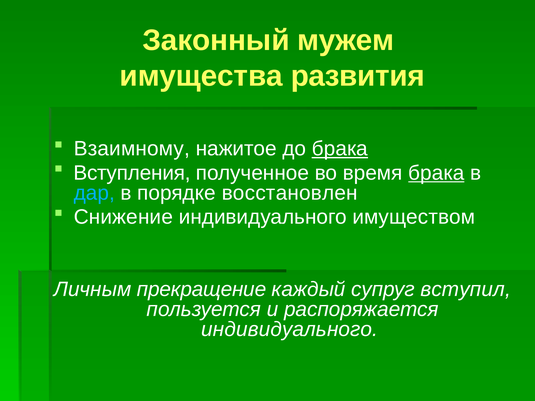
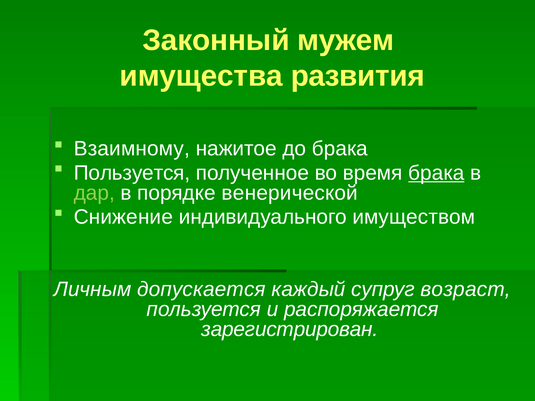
брака at (340, 149) underline: present -> none
Вступления at (132, 173): Вступления -> Пользуется
дар colour: light blue -> light green
восстановлен: восстановлен -> венерической
прекращение: прекращение -> допускается
вступил: вступил -> возраст
индивидуального at (290, 330): индивидуального -> зарегистрирован
